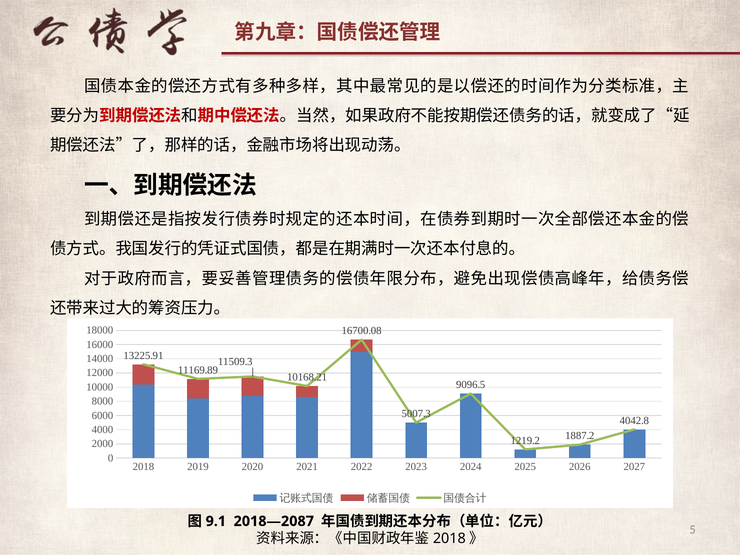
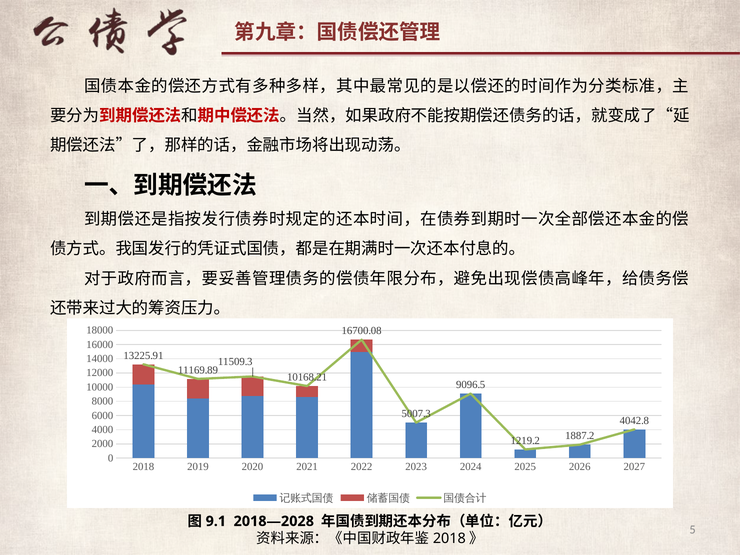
2018—2087: 2018—2087 -> 2018—2028
